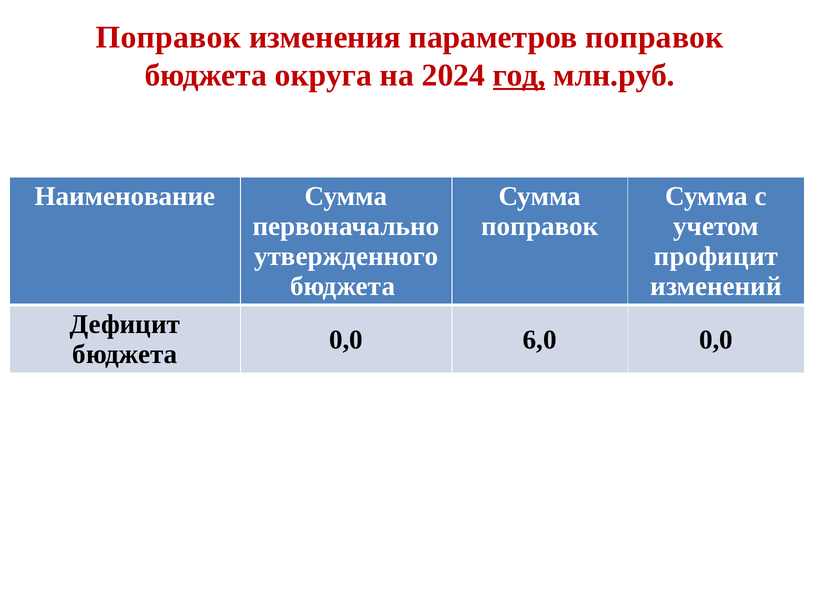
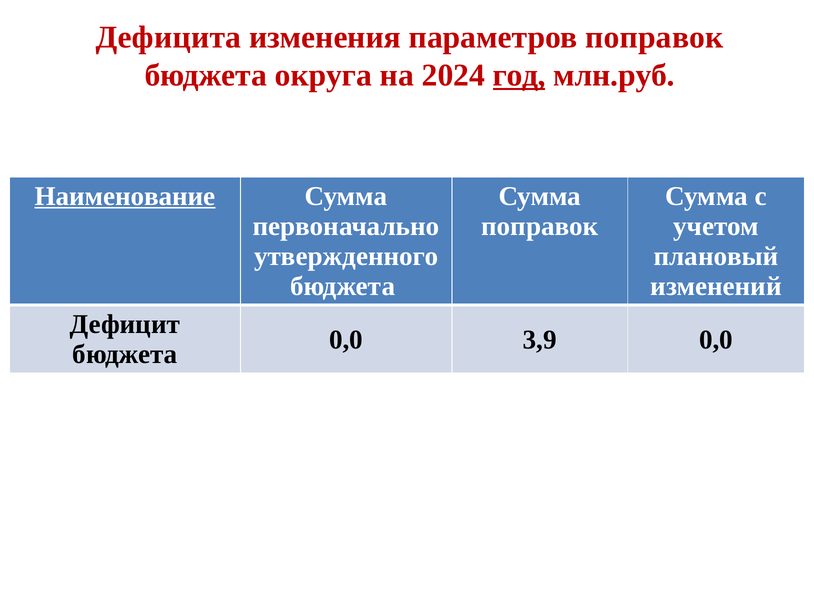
Поправок at (168, 37): Поправок -> Дефицита
Наименование underline: none -> present
профицит: профицит -> плановый
6,0: 6,0 -> 3,9
